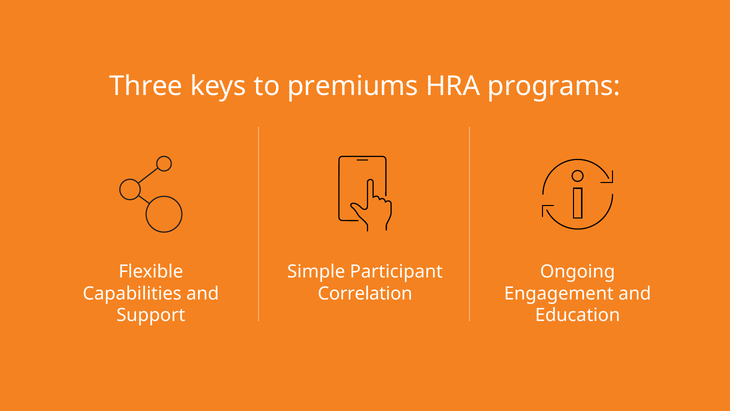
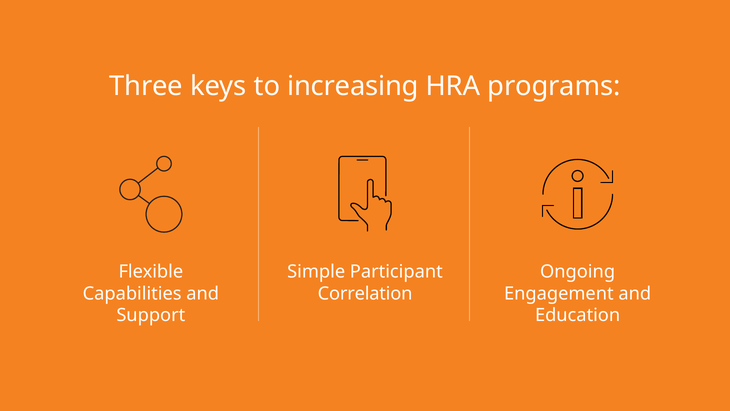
premiums: premiums -> increasing
